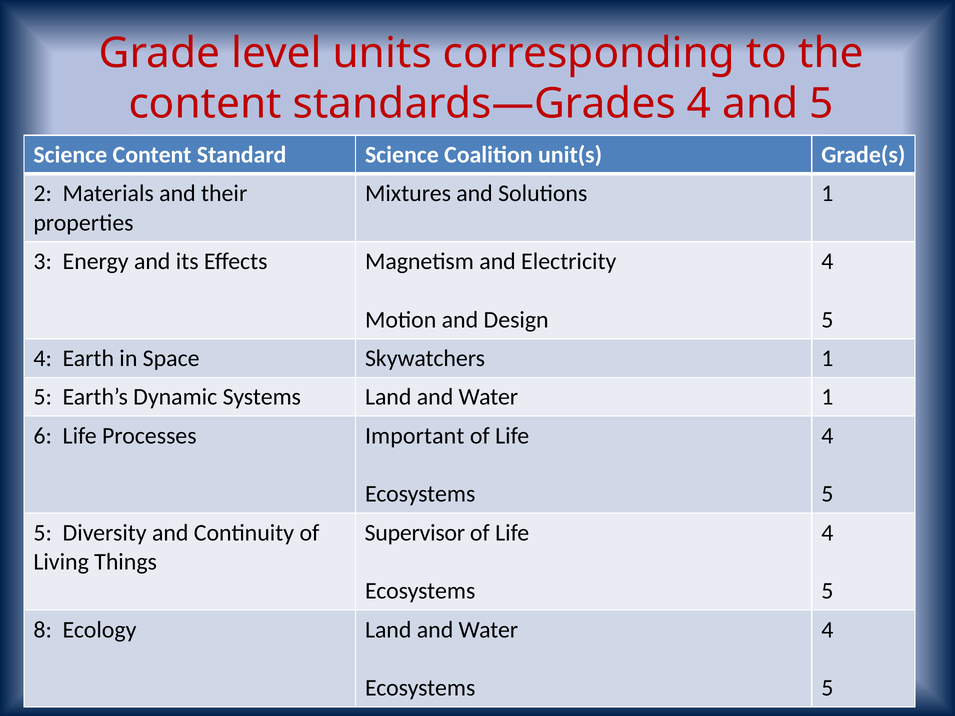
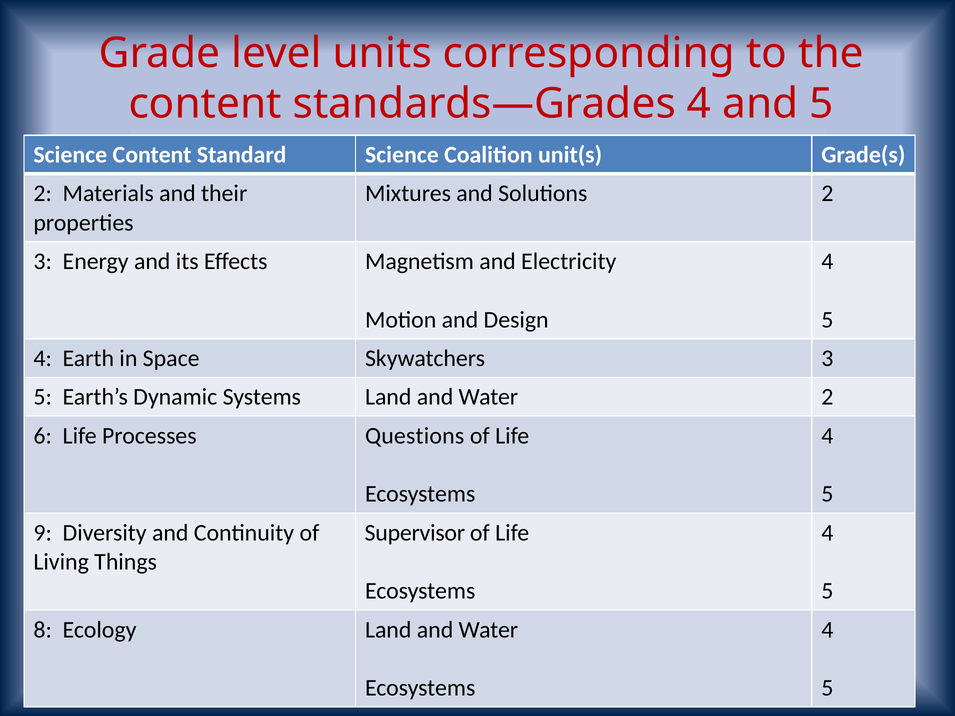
Solutions 1: 1 -> 2
Skywatchers 1: 1 -> 3
Water 1: 1 -> 2
Important: Important -> Questions
5 at (43, 533): 5 -> 9
